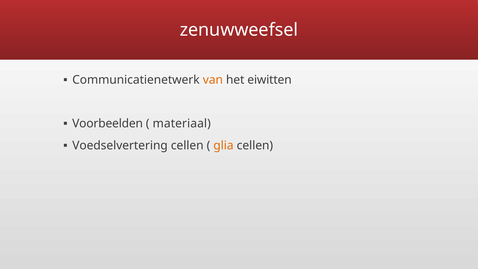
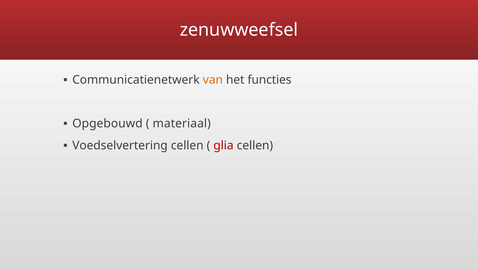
eiwitten: eiwitten -> functies
Voorbeelden: Voorbeelden -> Opgebouwd
glia colour: orange -> red
